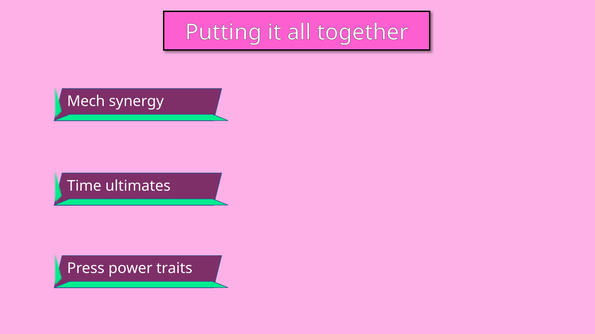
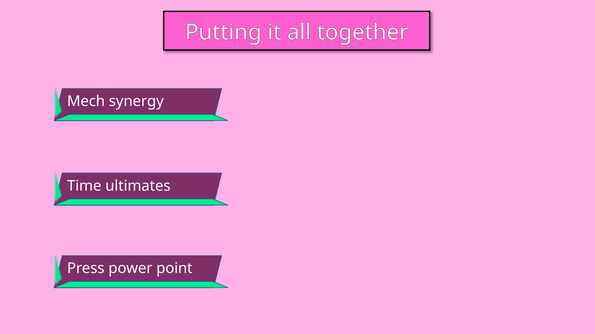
traits: traits -> point
